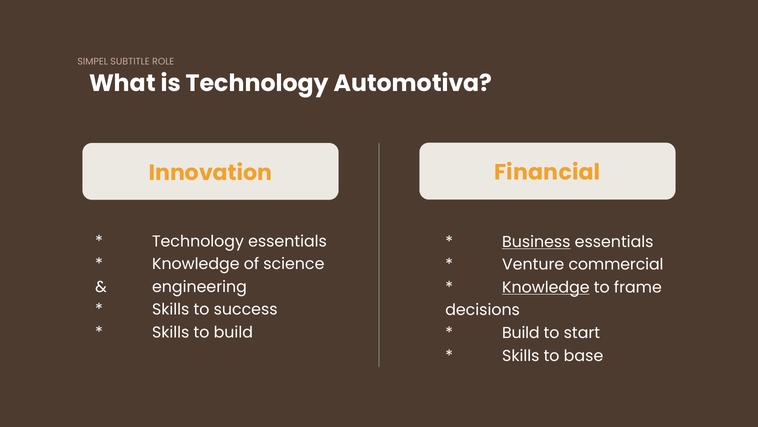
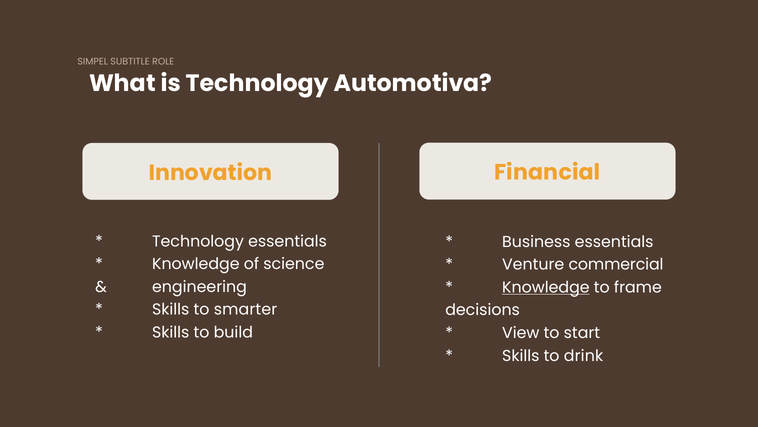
Business underline: present -> none
success: success -> smarter
Build at (521, 333): Build -> View
base: base -> drink
